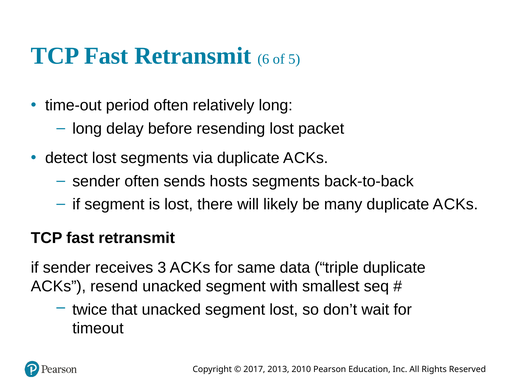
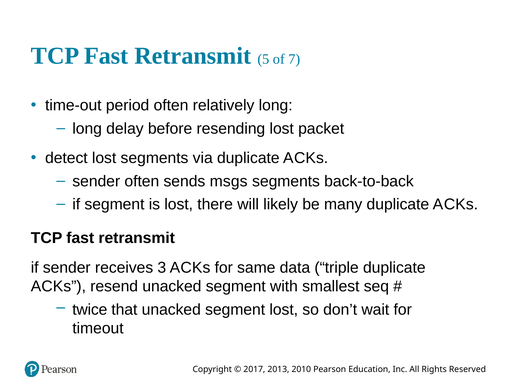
6: 6 -> 5
5: 5 -> 7
hosts: hosts -> msgs
